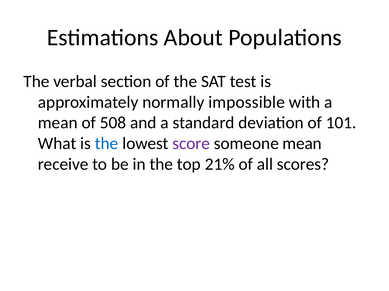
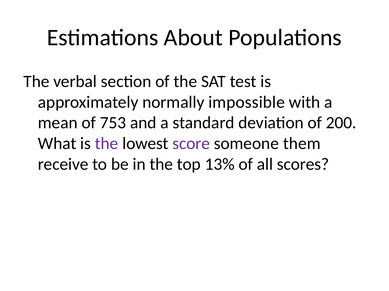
508: 508 -> 753
101: 101 -> 200
the at (107, 144) colour: blue -> purple
someone mean: mean -> them
21%: 21% -> 13%
